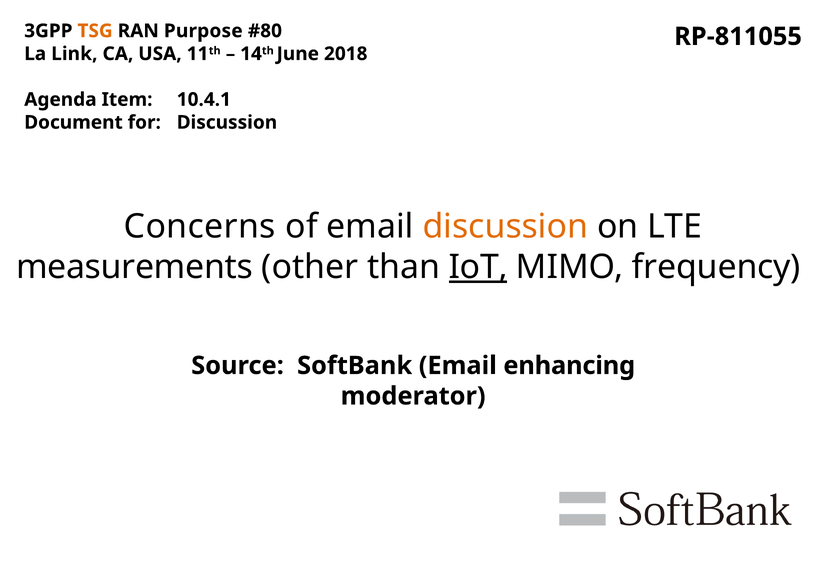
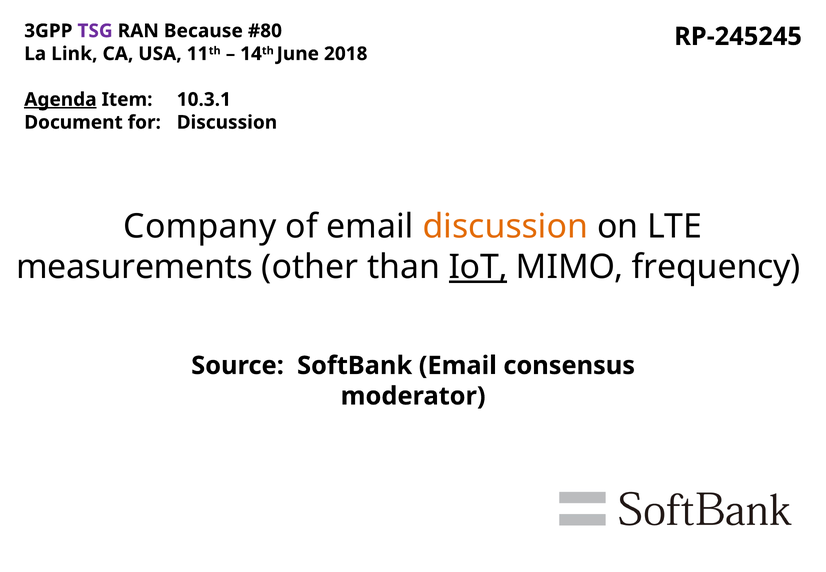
TSG colour: orange -> purple
Purpose: Purpose -> Because
RP-811055: RP-811055 -> RP-245245
Agenda underline: none -> present
10.4.1: 10.4.1 -> 10.3.1
Concerns: Concerns -> Company
enhancing: enhancing -> consensus
